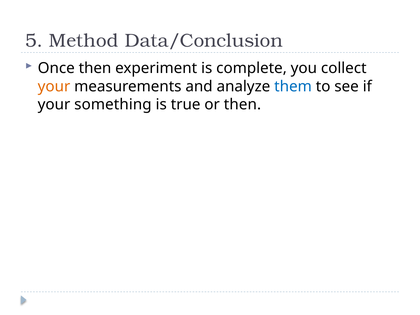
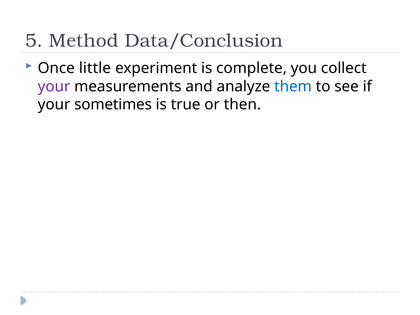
Once then: then -> little
your at (54, 86) colour: orange -> purple
something: something -> sometimes
